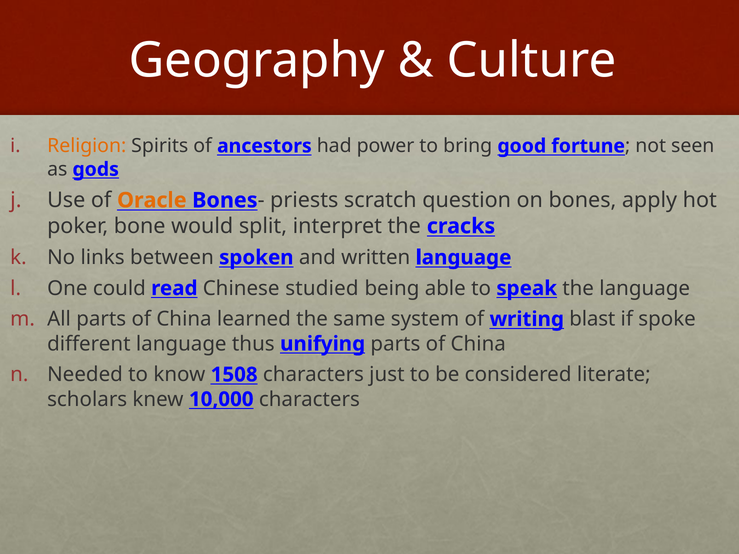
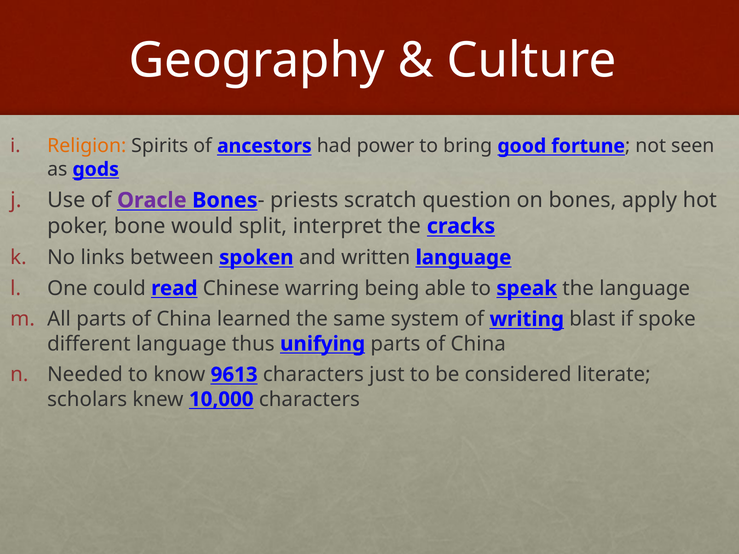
Oracle colour: orange -> purple
studied: studied -> warring
1508: 1508 -> 9613
